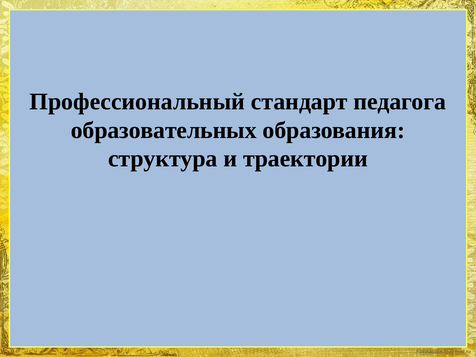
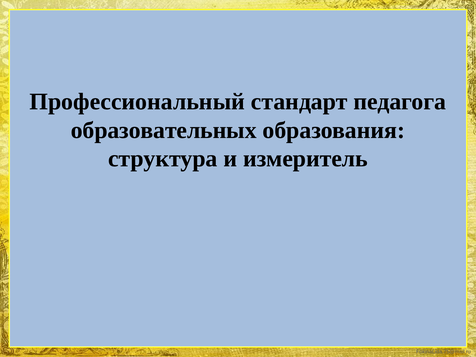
траектории: траектории -> измеритель
